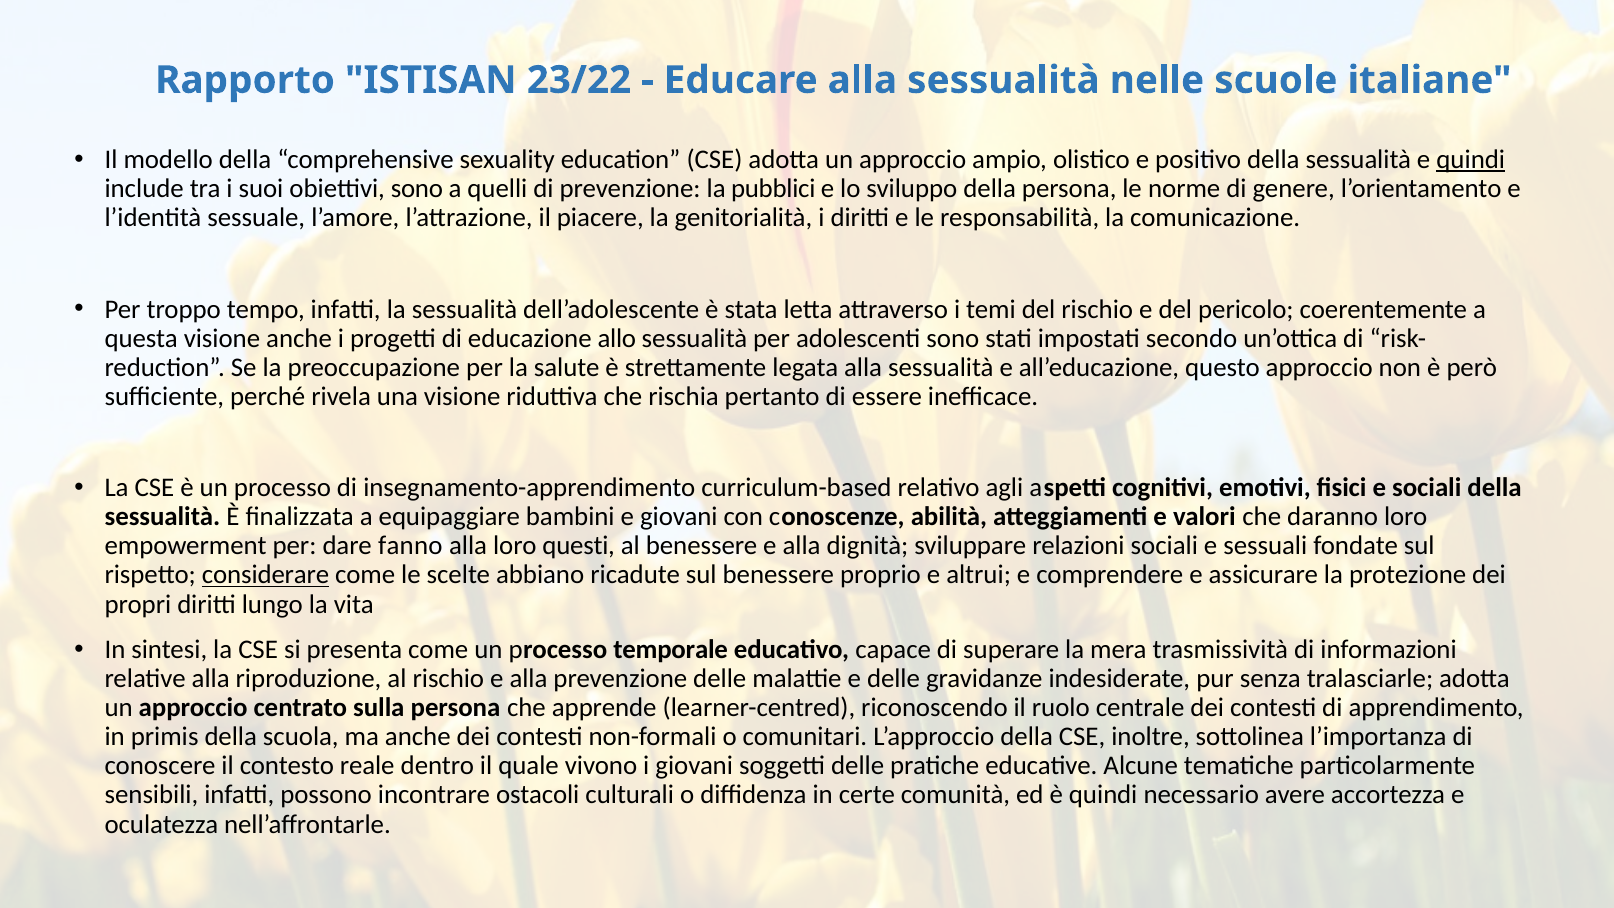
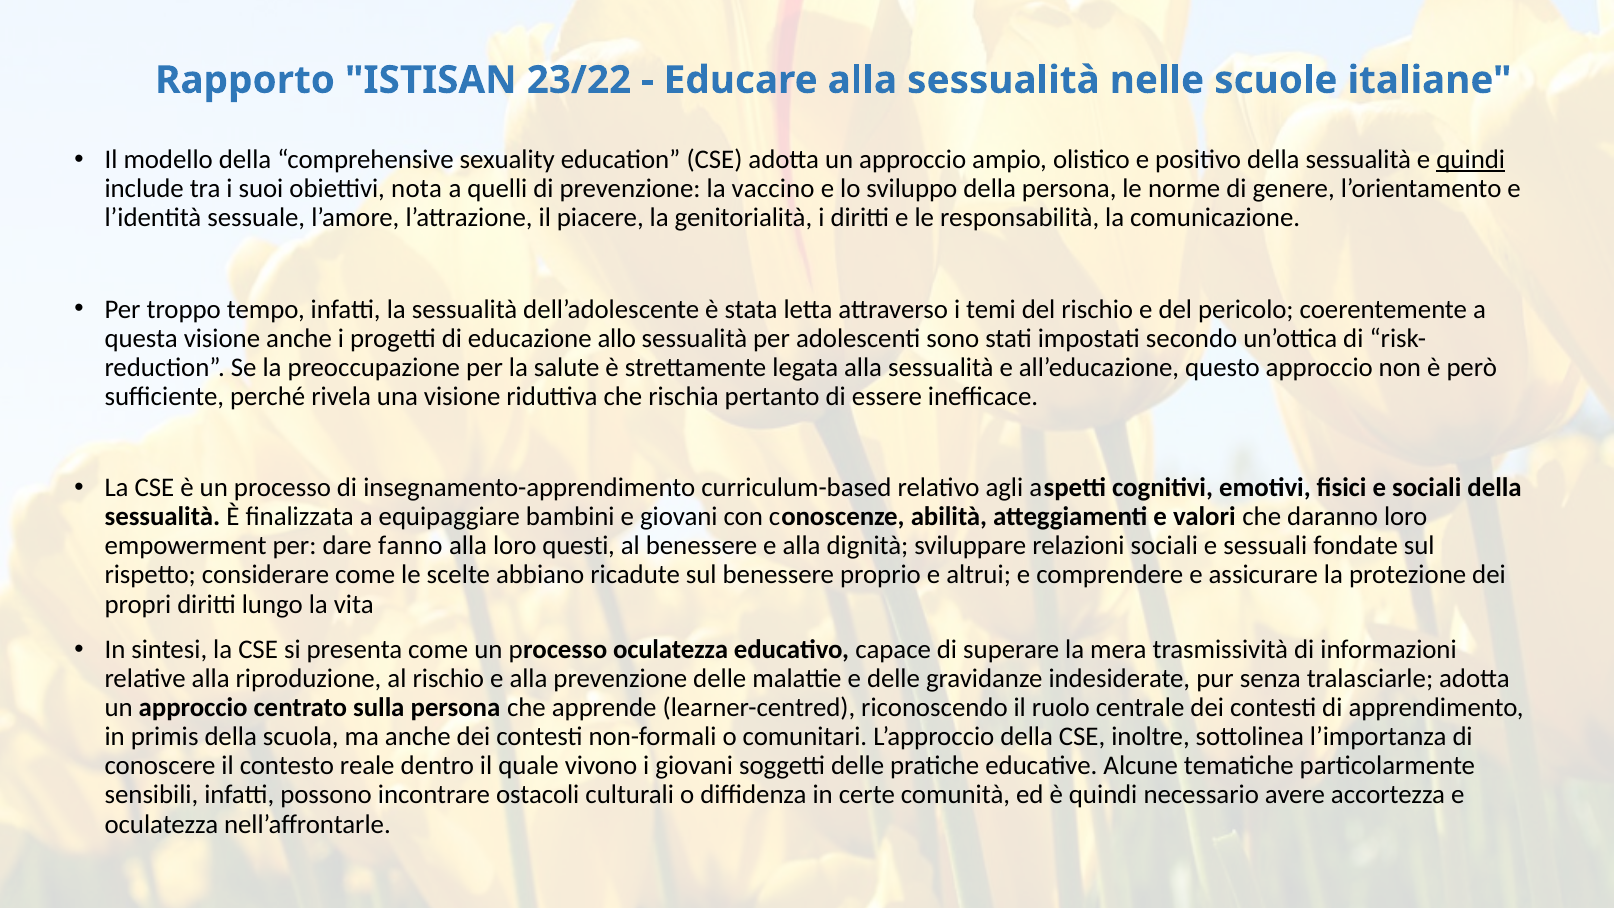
obiettivi sono: sono -> nota
pubblici: pubblici -> vaccino
considerare underline: present -> none
processo temporale: temporale -> oculatezza
